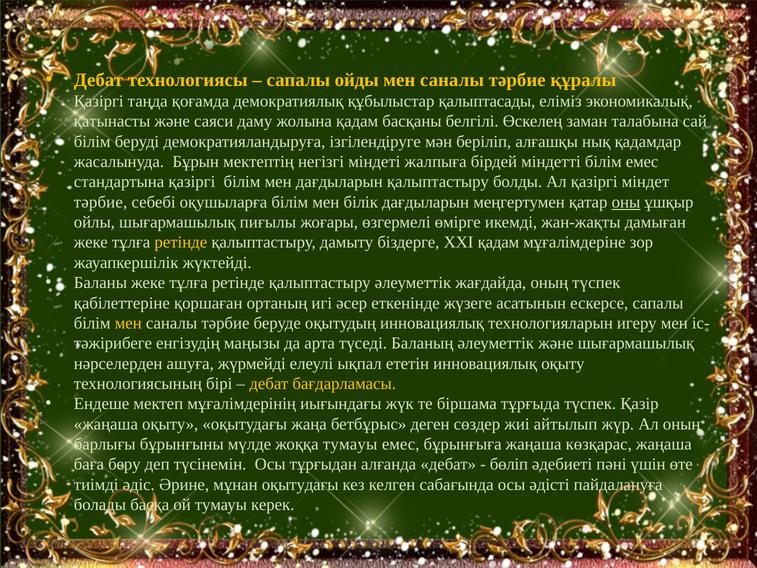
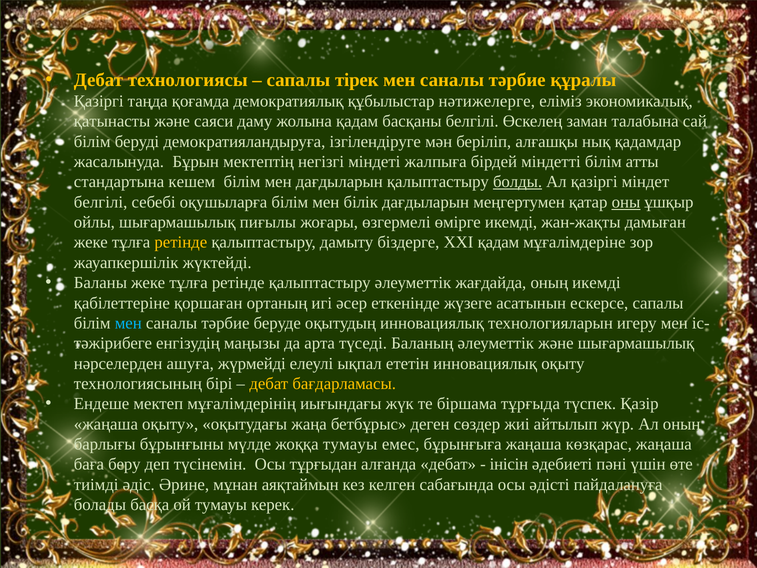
ойды: ойды -> тірек
қалыптасады: қалыптасады -> нәтижелерге
білім емес: емес -> атты
стандартына қазіргі: қазіргі -> кешем
болды underline: none -> present
тәрбие at (101, 202): тәрбие -> белгілі
оның түспек: түспек -> икемді
мен at (128, 323) colour: yellow -> light blue
бөліп: бөліп -> інісін
мұнан оқытудағы: оқытудағы -> аяқтаймын
